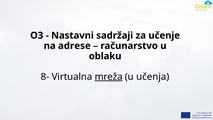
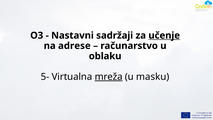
učenje underline: none -> present
8-: 8- -> 5-
učenja: učenja -> masku
